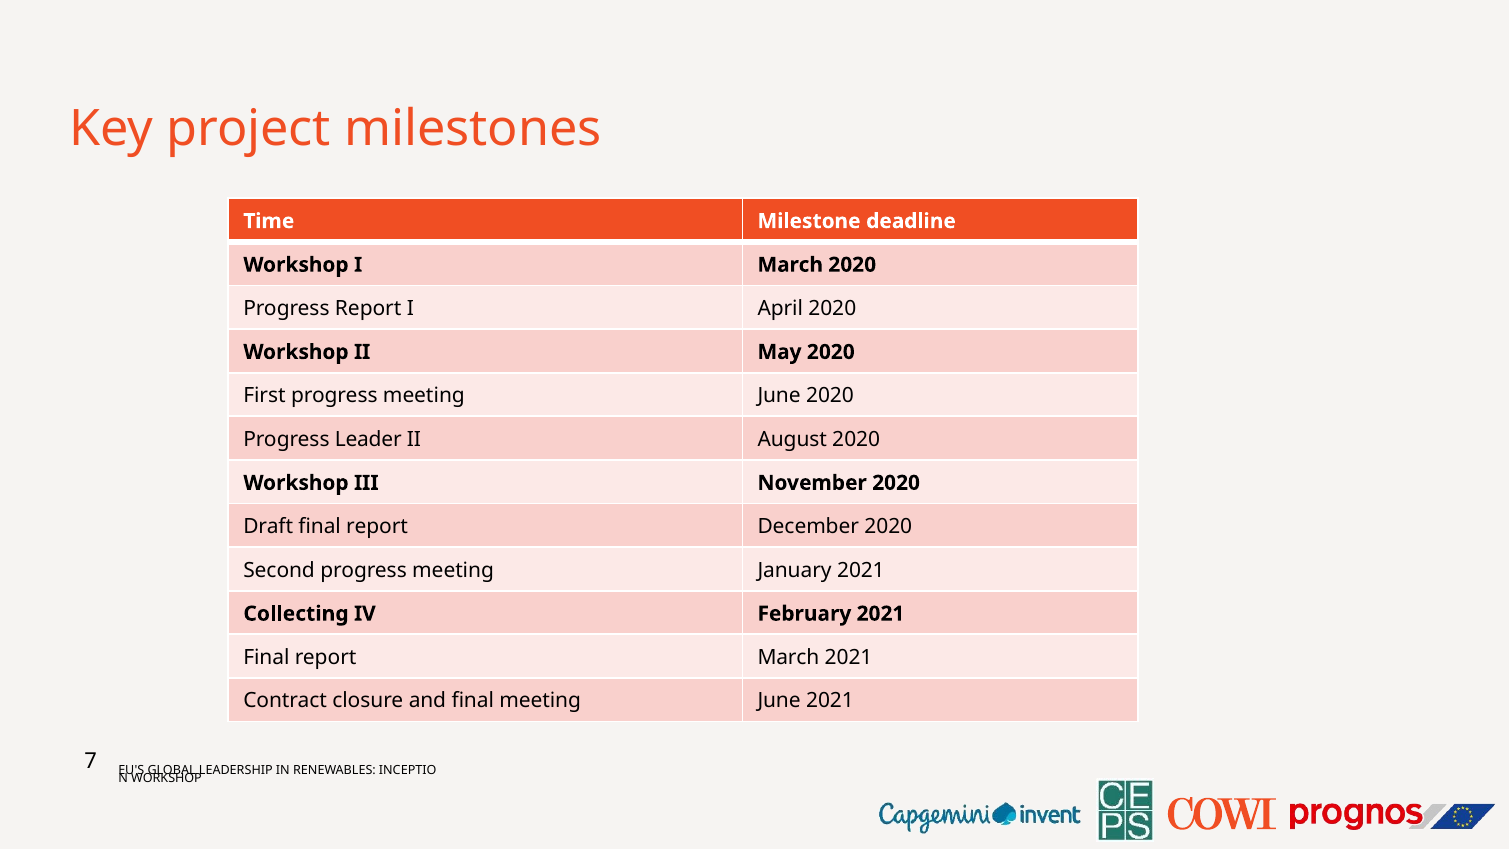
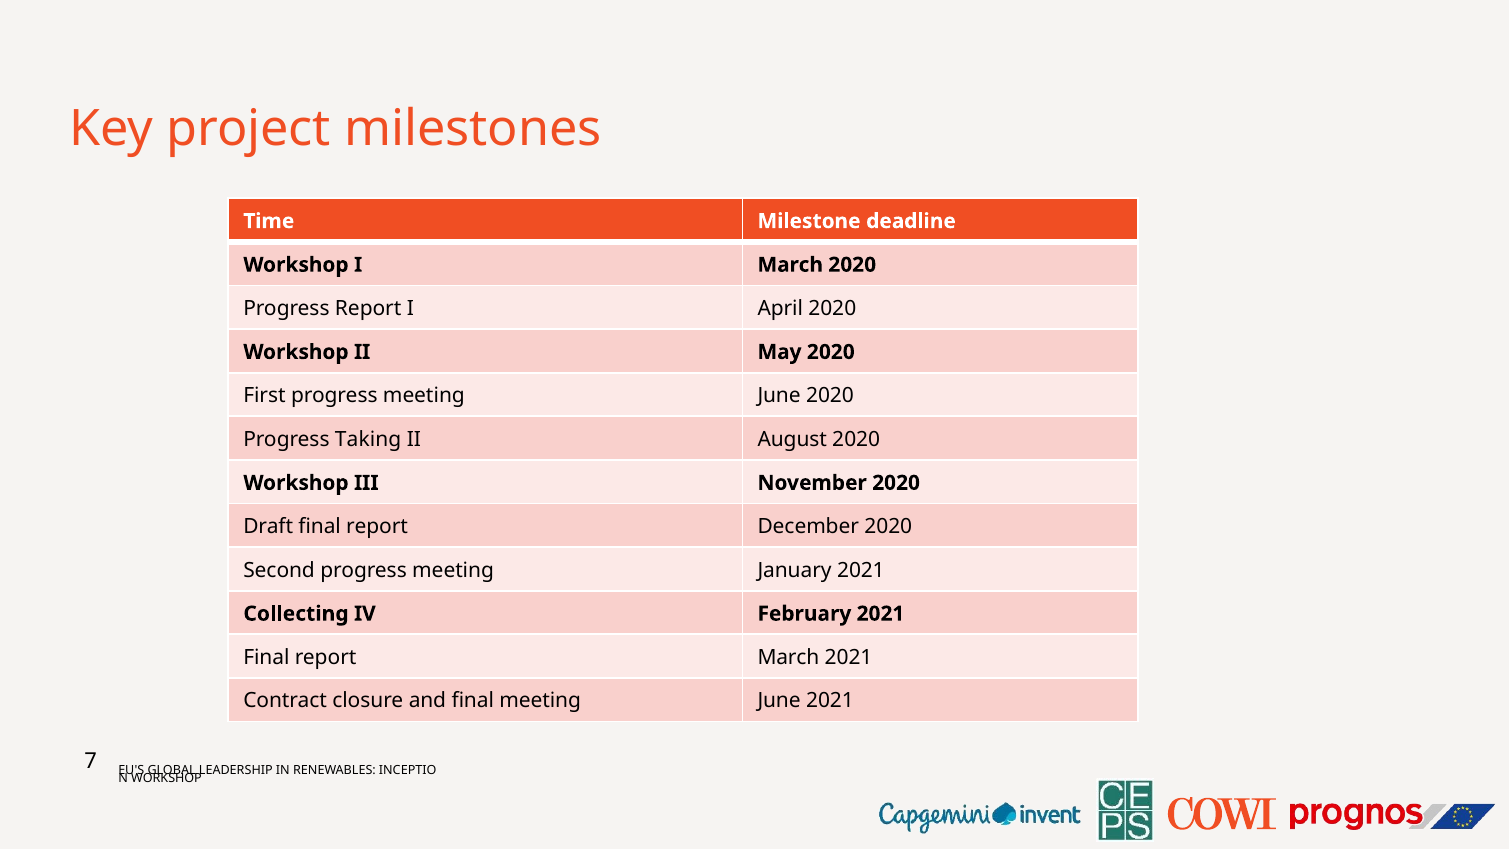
Leader: Leader -> Taking
